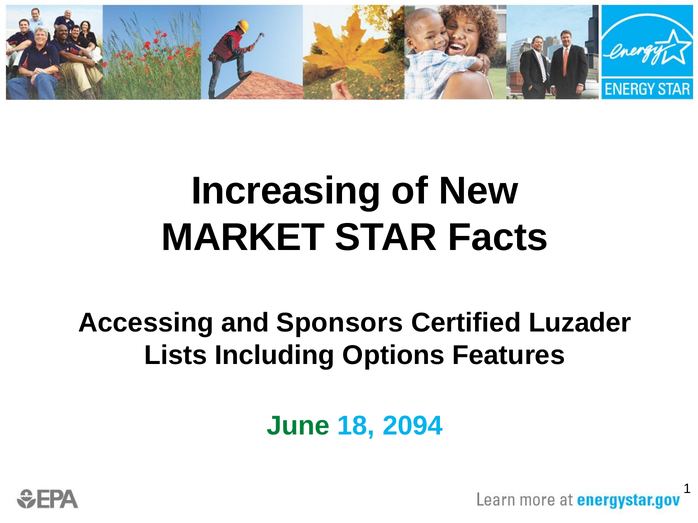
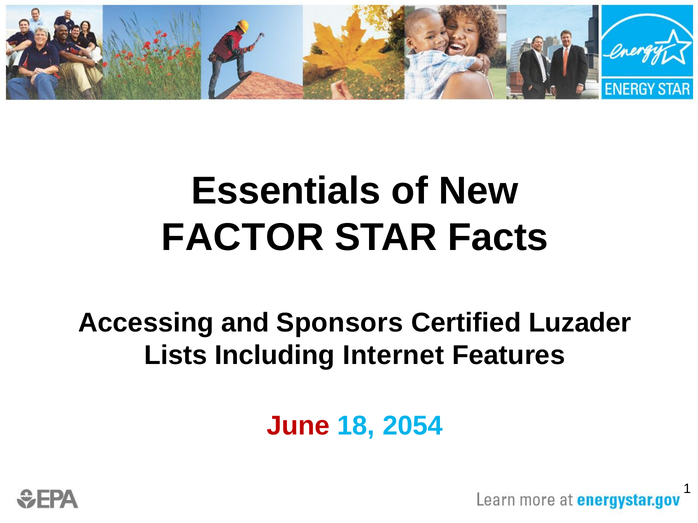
Increasing: Increasing -> Essentials
MARKET: MARKET -> FACTOR
Options: Options -> Internet
June colour: green -> red
2094: 2094 -> 2054
